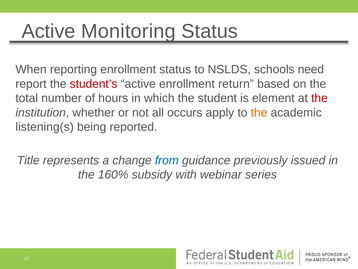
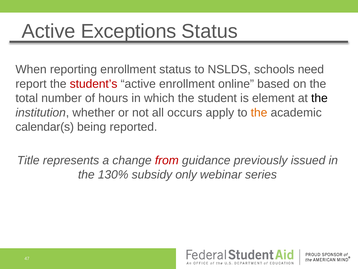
Monitoring: Monitoring -> Exceptions
return: return -> online
the at (319, 98) colour: red -> black
listening(s: listening(s -> calendar(s
from colour: blue -> red
160%: 160% -> 130%
with: with -> only
